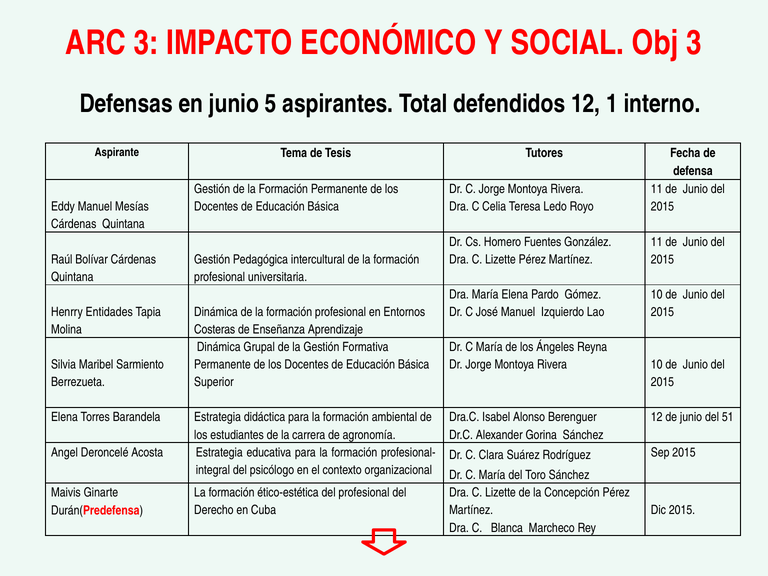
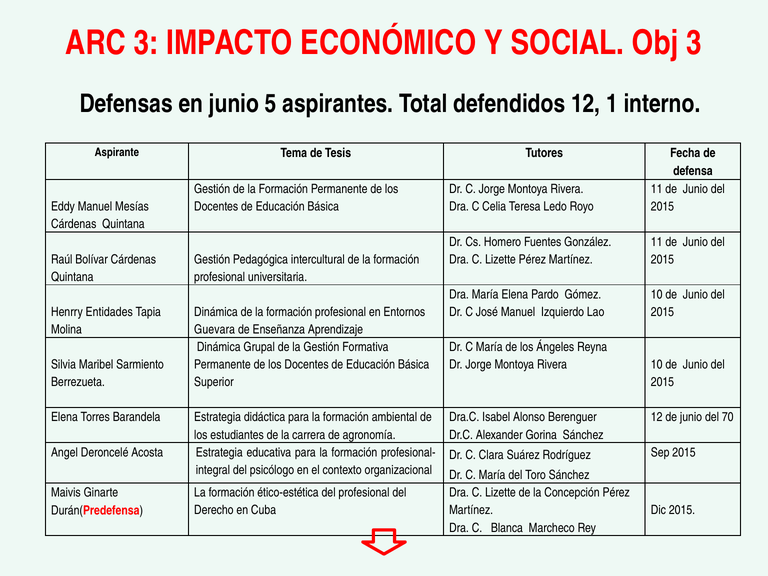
Costeras: Costeras -> Guevara
51: 51 -> 70
